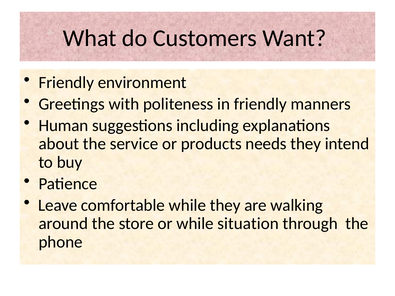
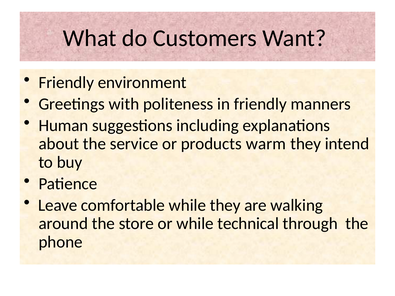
needs: needs -> warm
situation: situation -> technical
